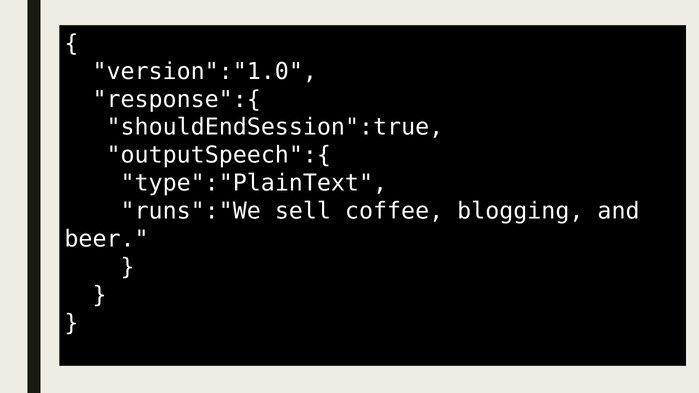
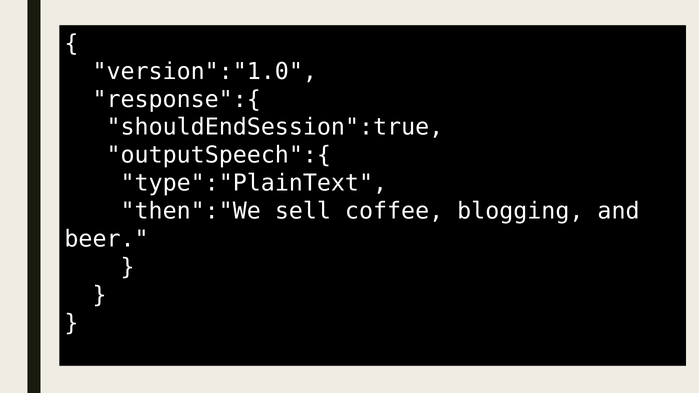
runs":"We: runs":"We -> then":"We
